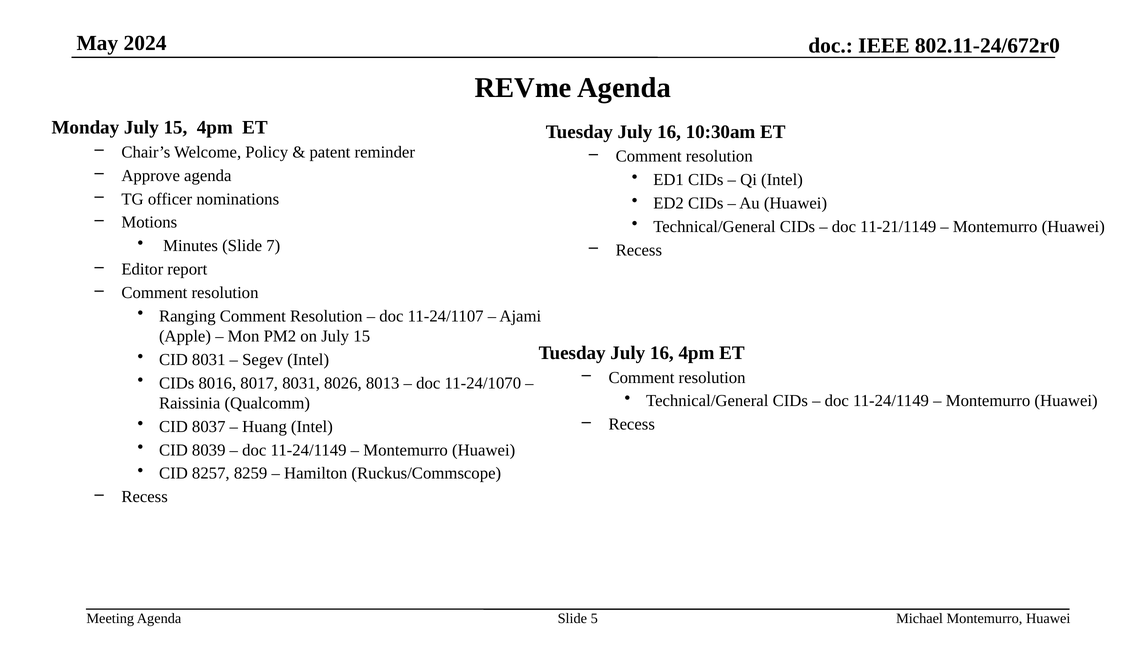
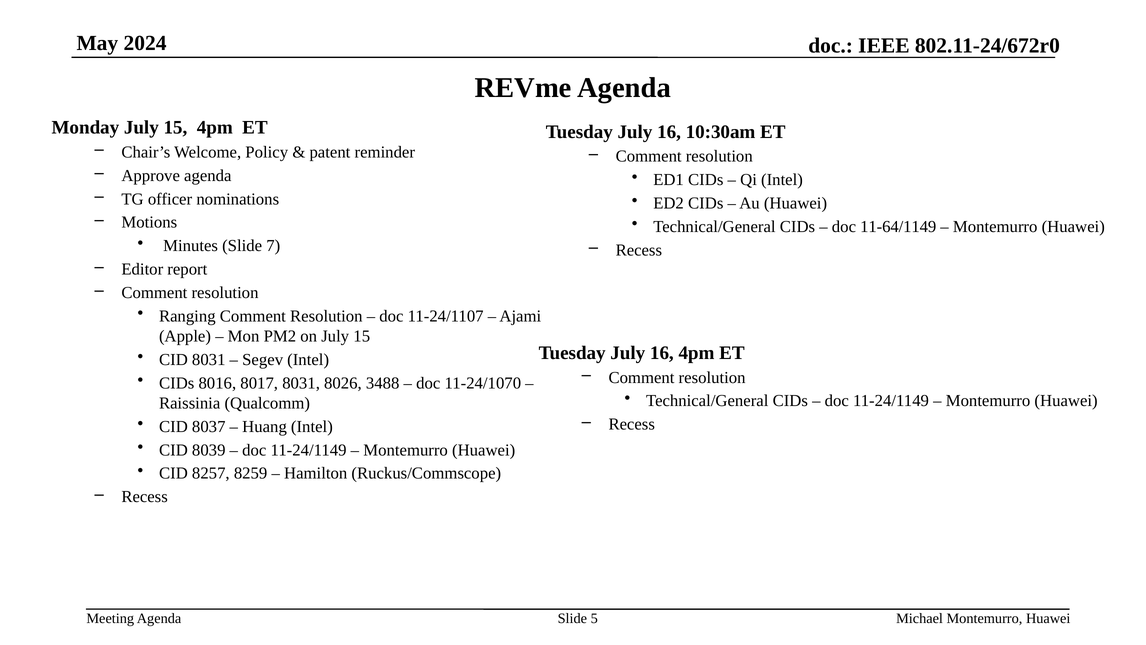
11-21/1149: 11-21/1149 -> 11-64/1149
8013: 8013 -> 3488
